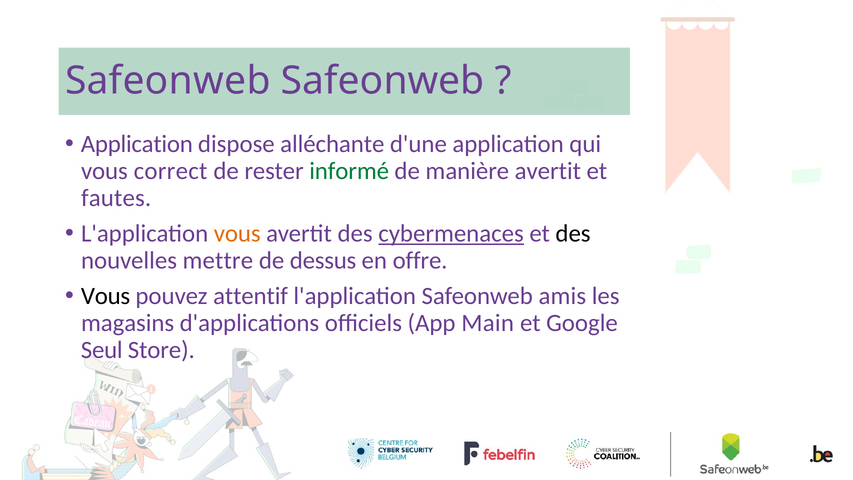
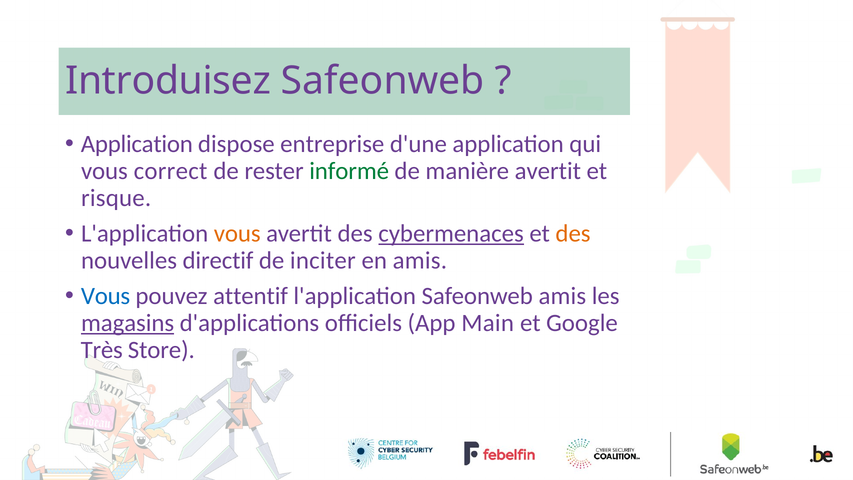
Safeonweb at (168, 81): Safeonweb -> Introduisez
alléchante: alléchante -> entreprise
fautes: fautes -> risque
des at (573, 234) colour: black -> orange
mettre: mettre -> directif
dessus: dessus -> inciter
en offre: offre -> amis
Vous at (106, 296) colour: black -> blue
magasins underline: none -> present
Seul: Seul -> Très
